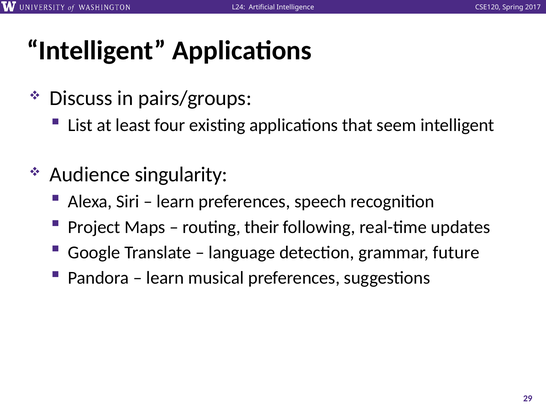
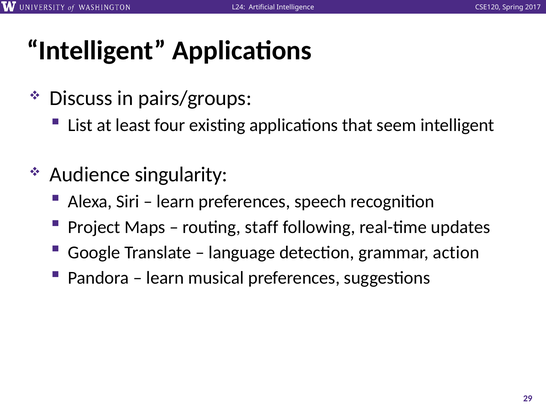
their: their -> staff
future: future -> action
